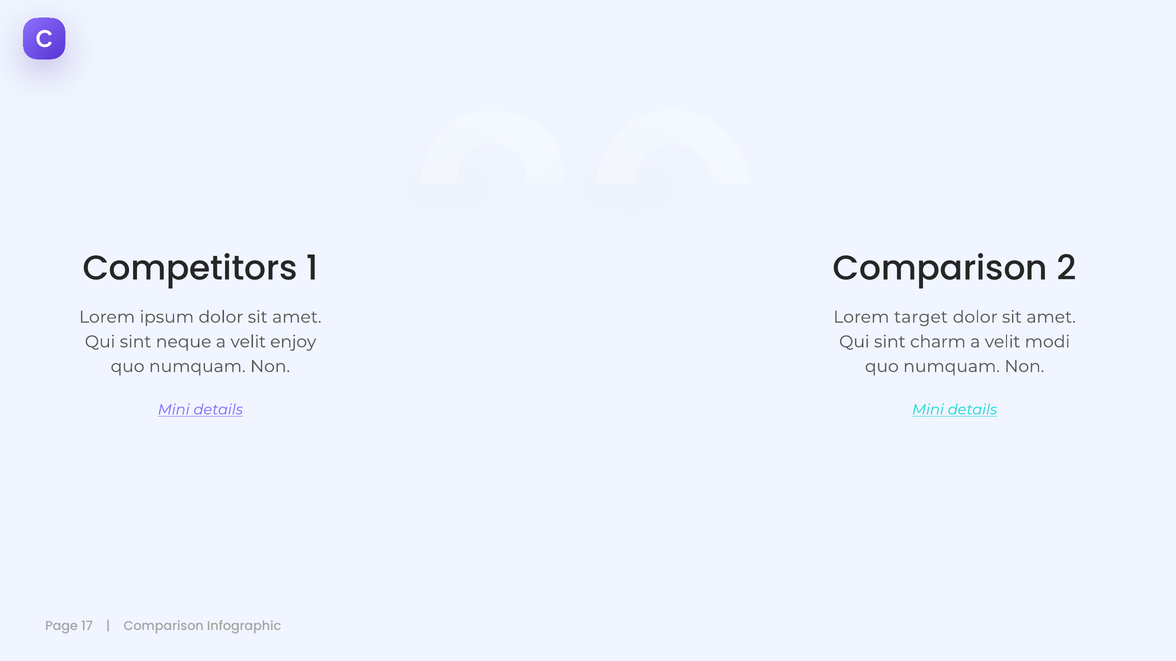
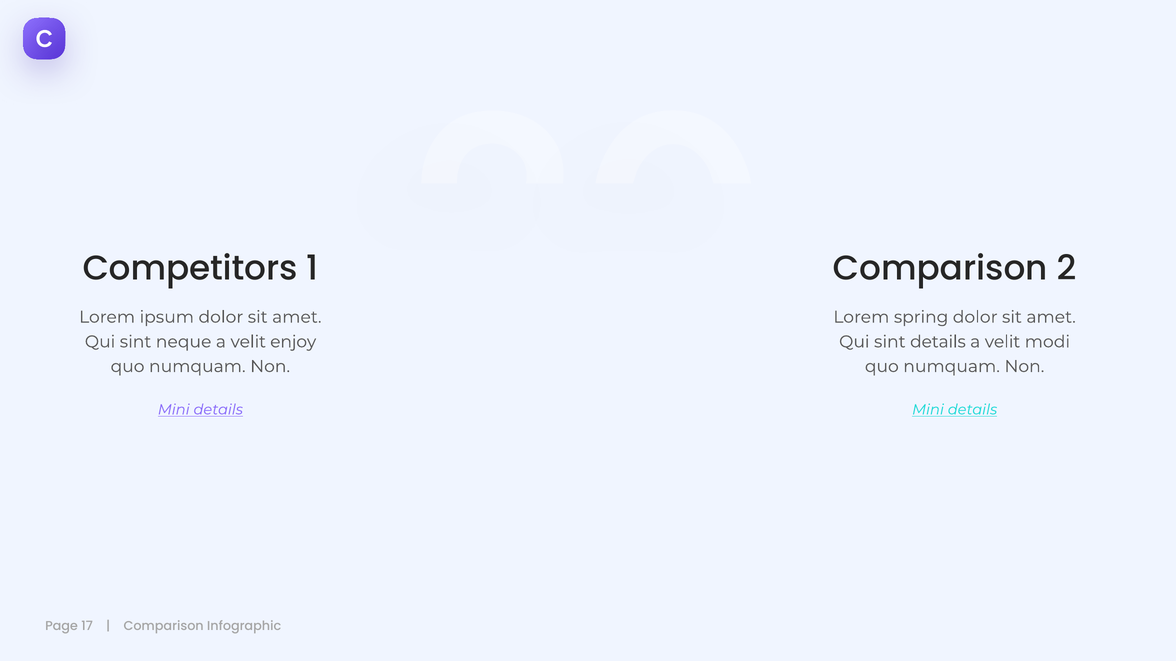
target: target -> spring
sint charm: charm -> details
